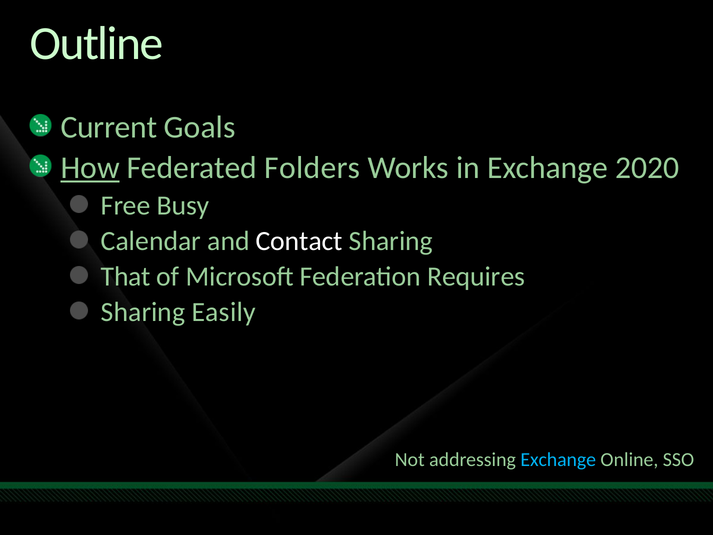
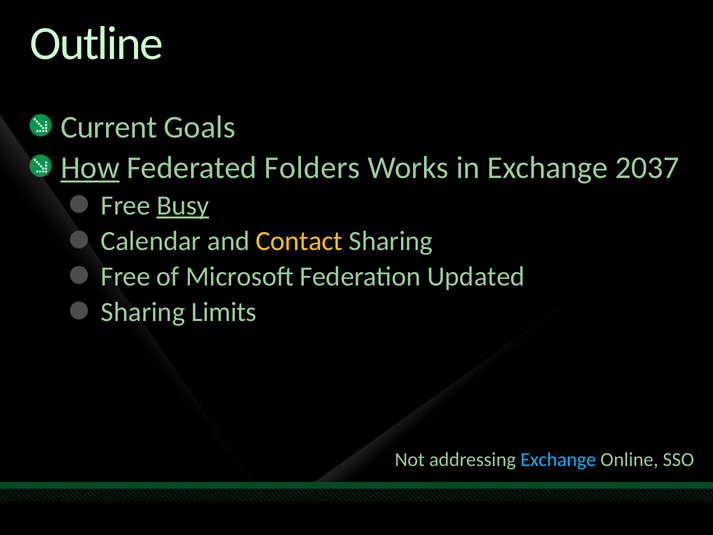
2020: 2020 -> 2037
Busy underline: none -> present
Contact colour: white -> yellow
That at (126, 276): That -> Free
Requires: Requires -> Updated
Easily: Easily -> Limits
